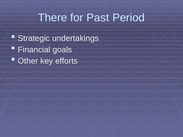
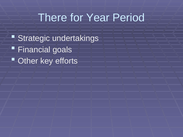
Past: Past -> Year
